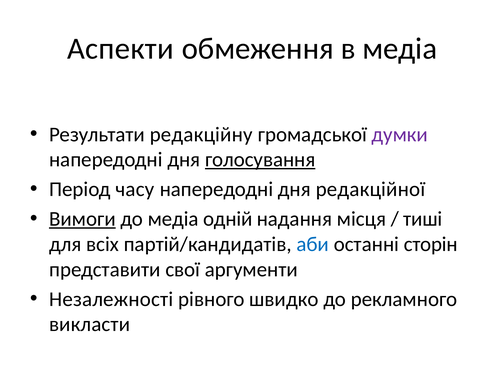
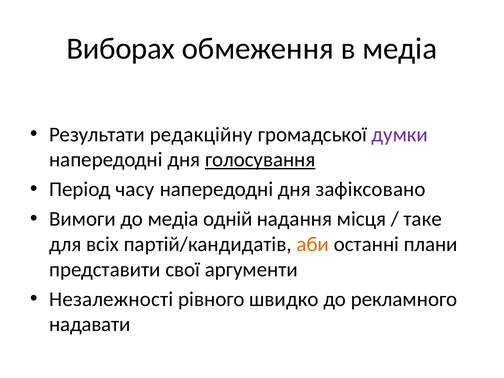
Аспекти: Аспекти -> Виборах
редакційної: редакційної -> зафіксовано
Вимоги underline: present -> none
тиші: тиші -> таке
аби colour: blue -> orange
сторін: сторін -> плани
викласти: викласти -> надавати
